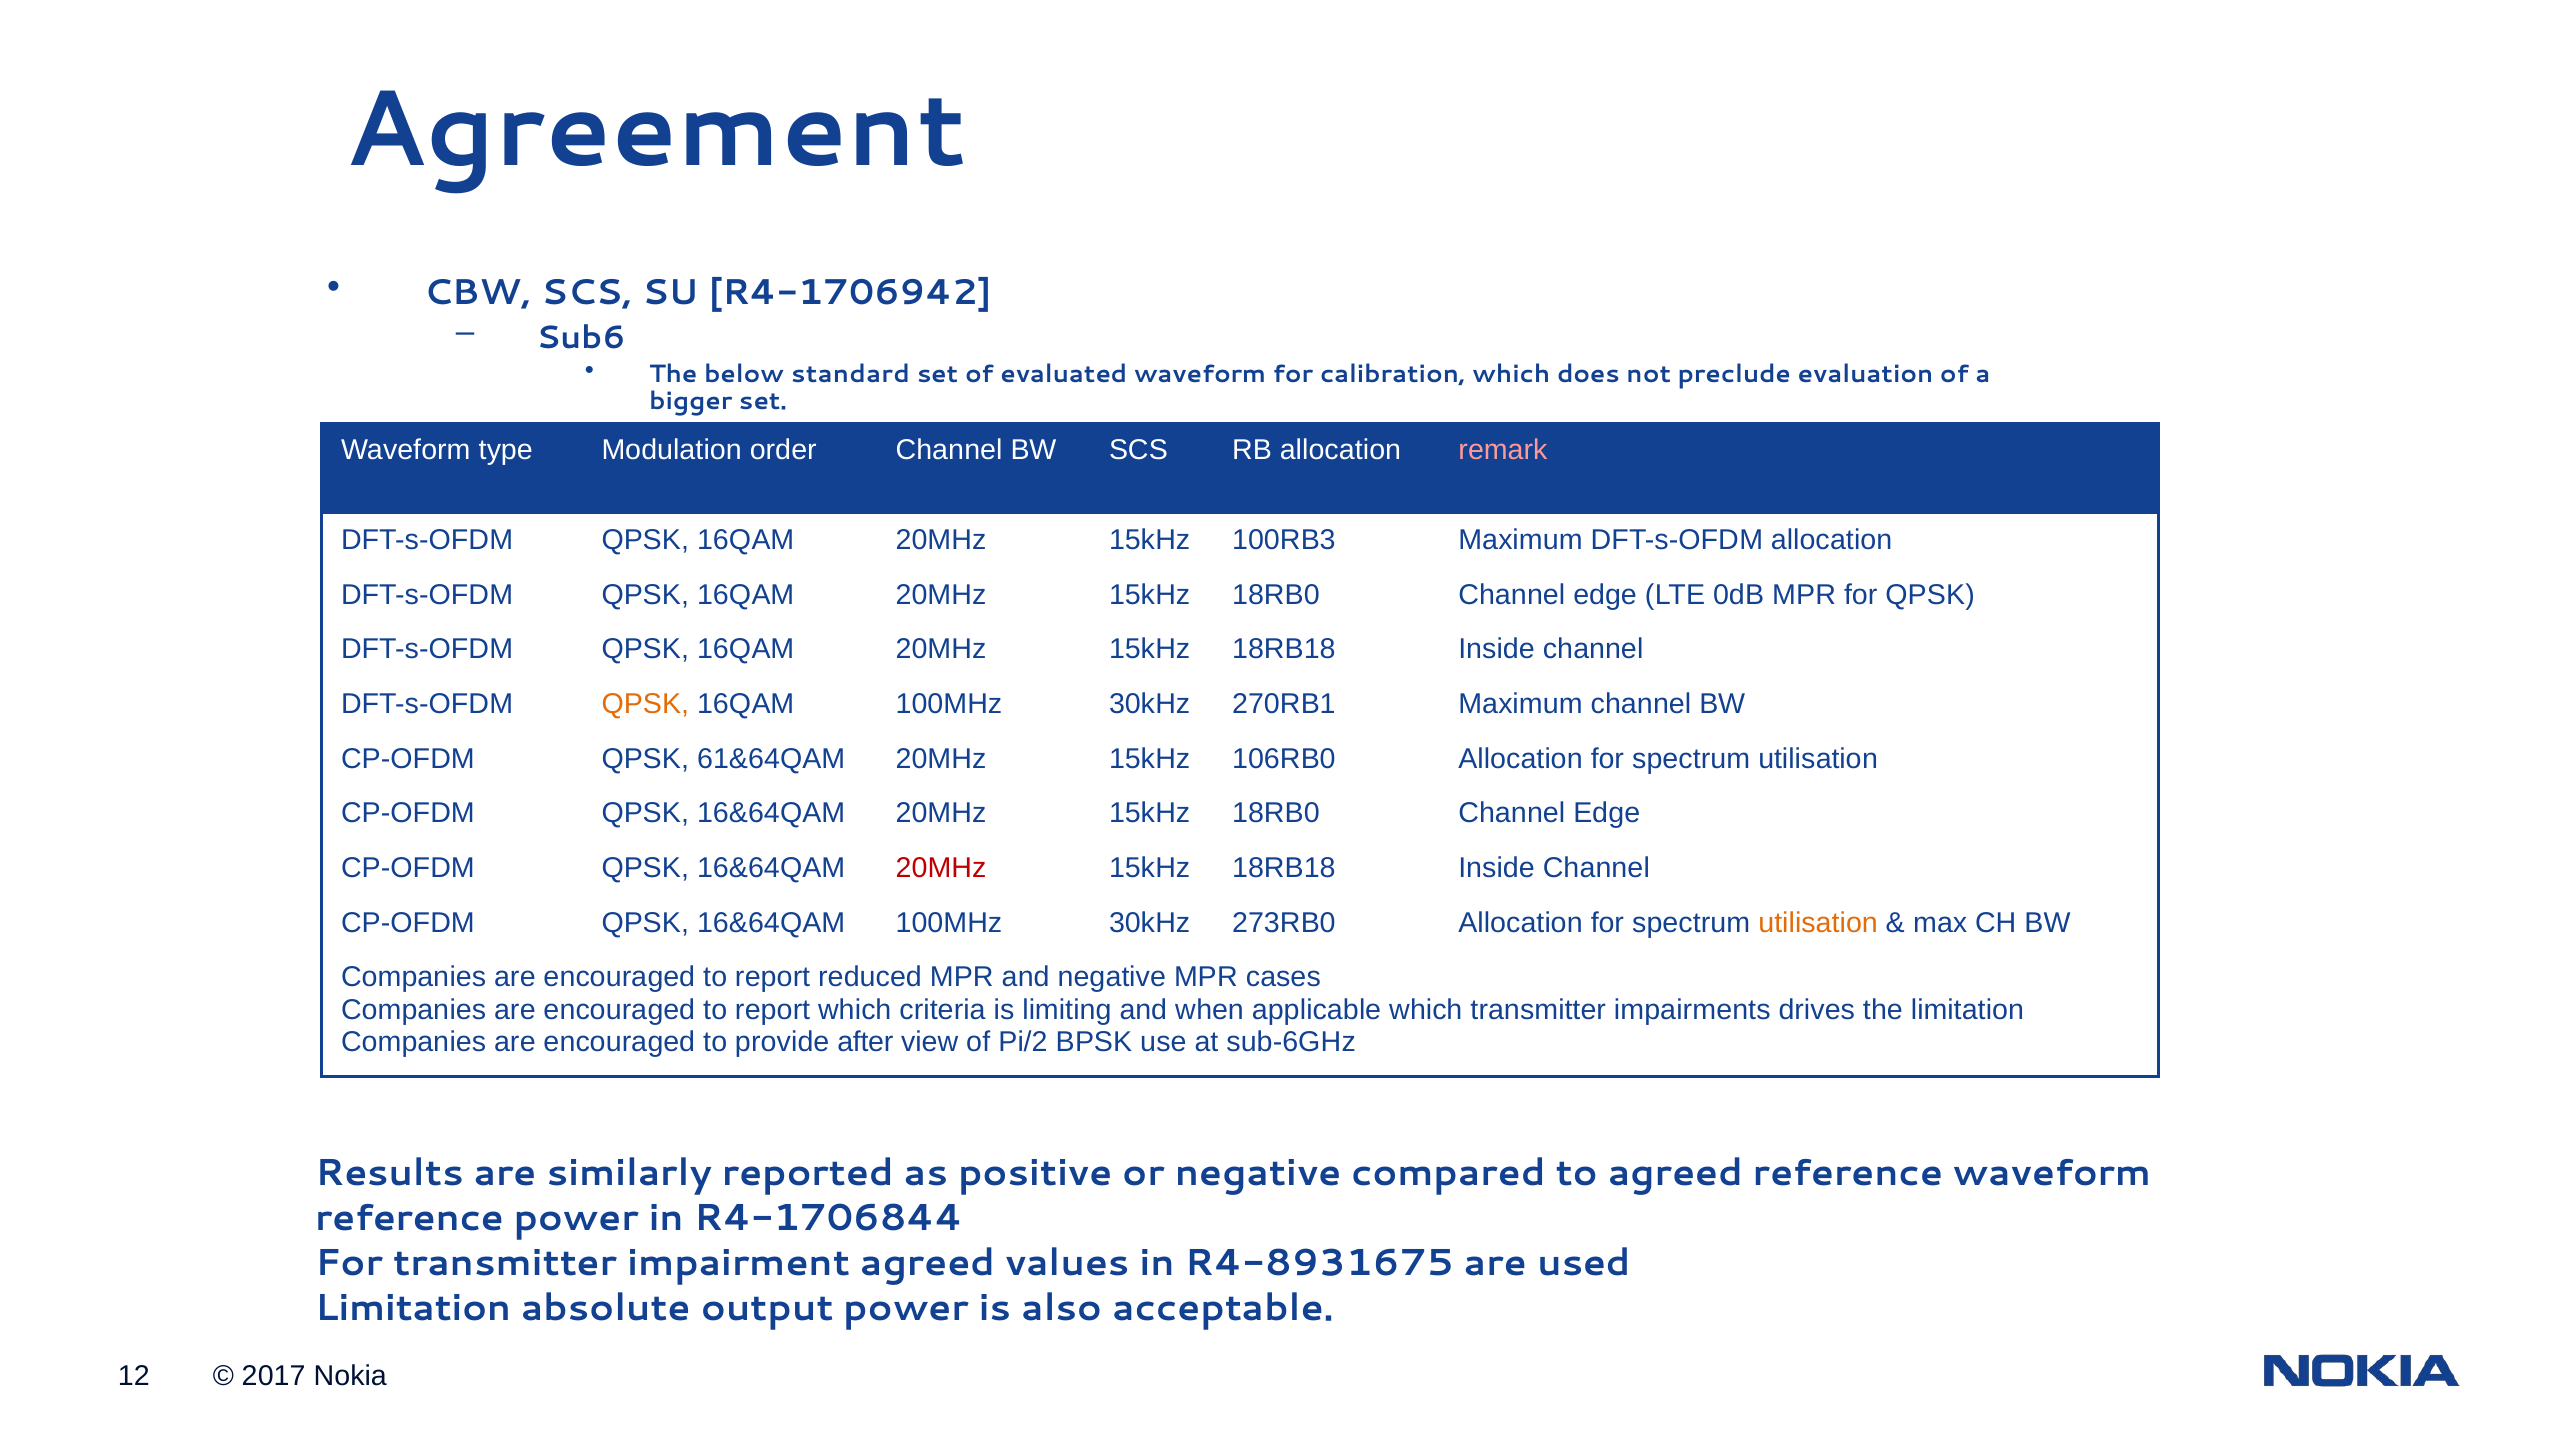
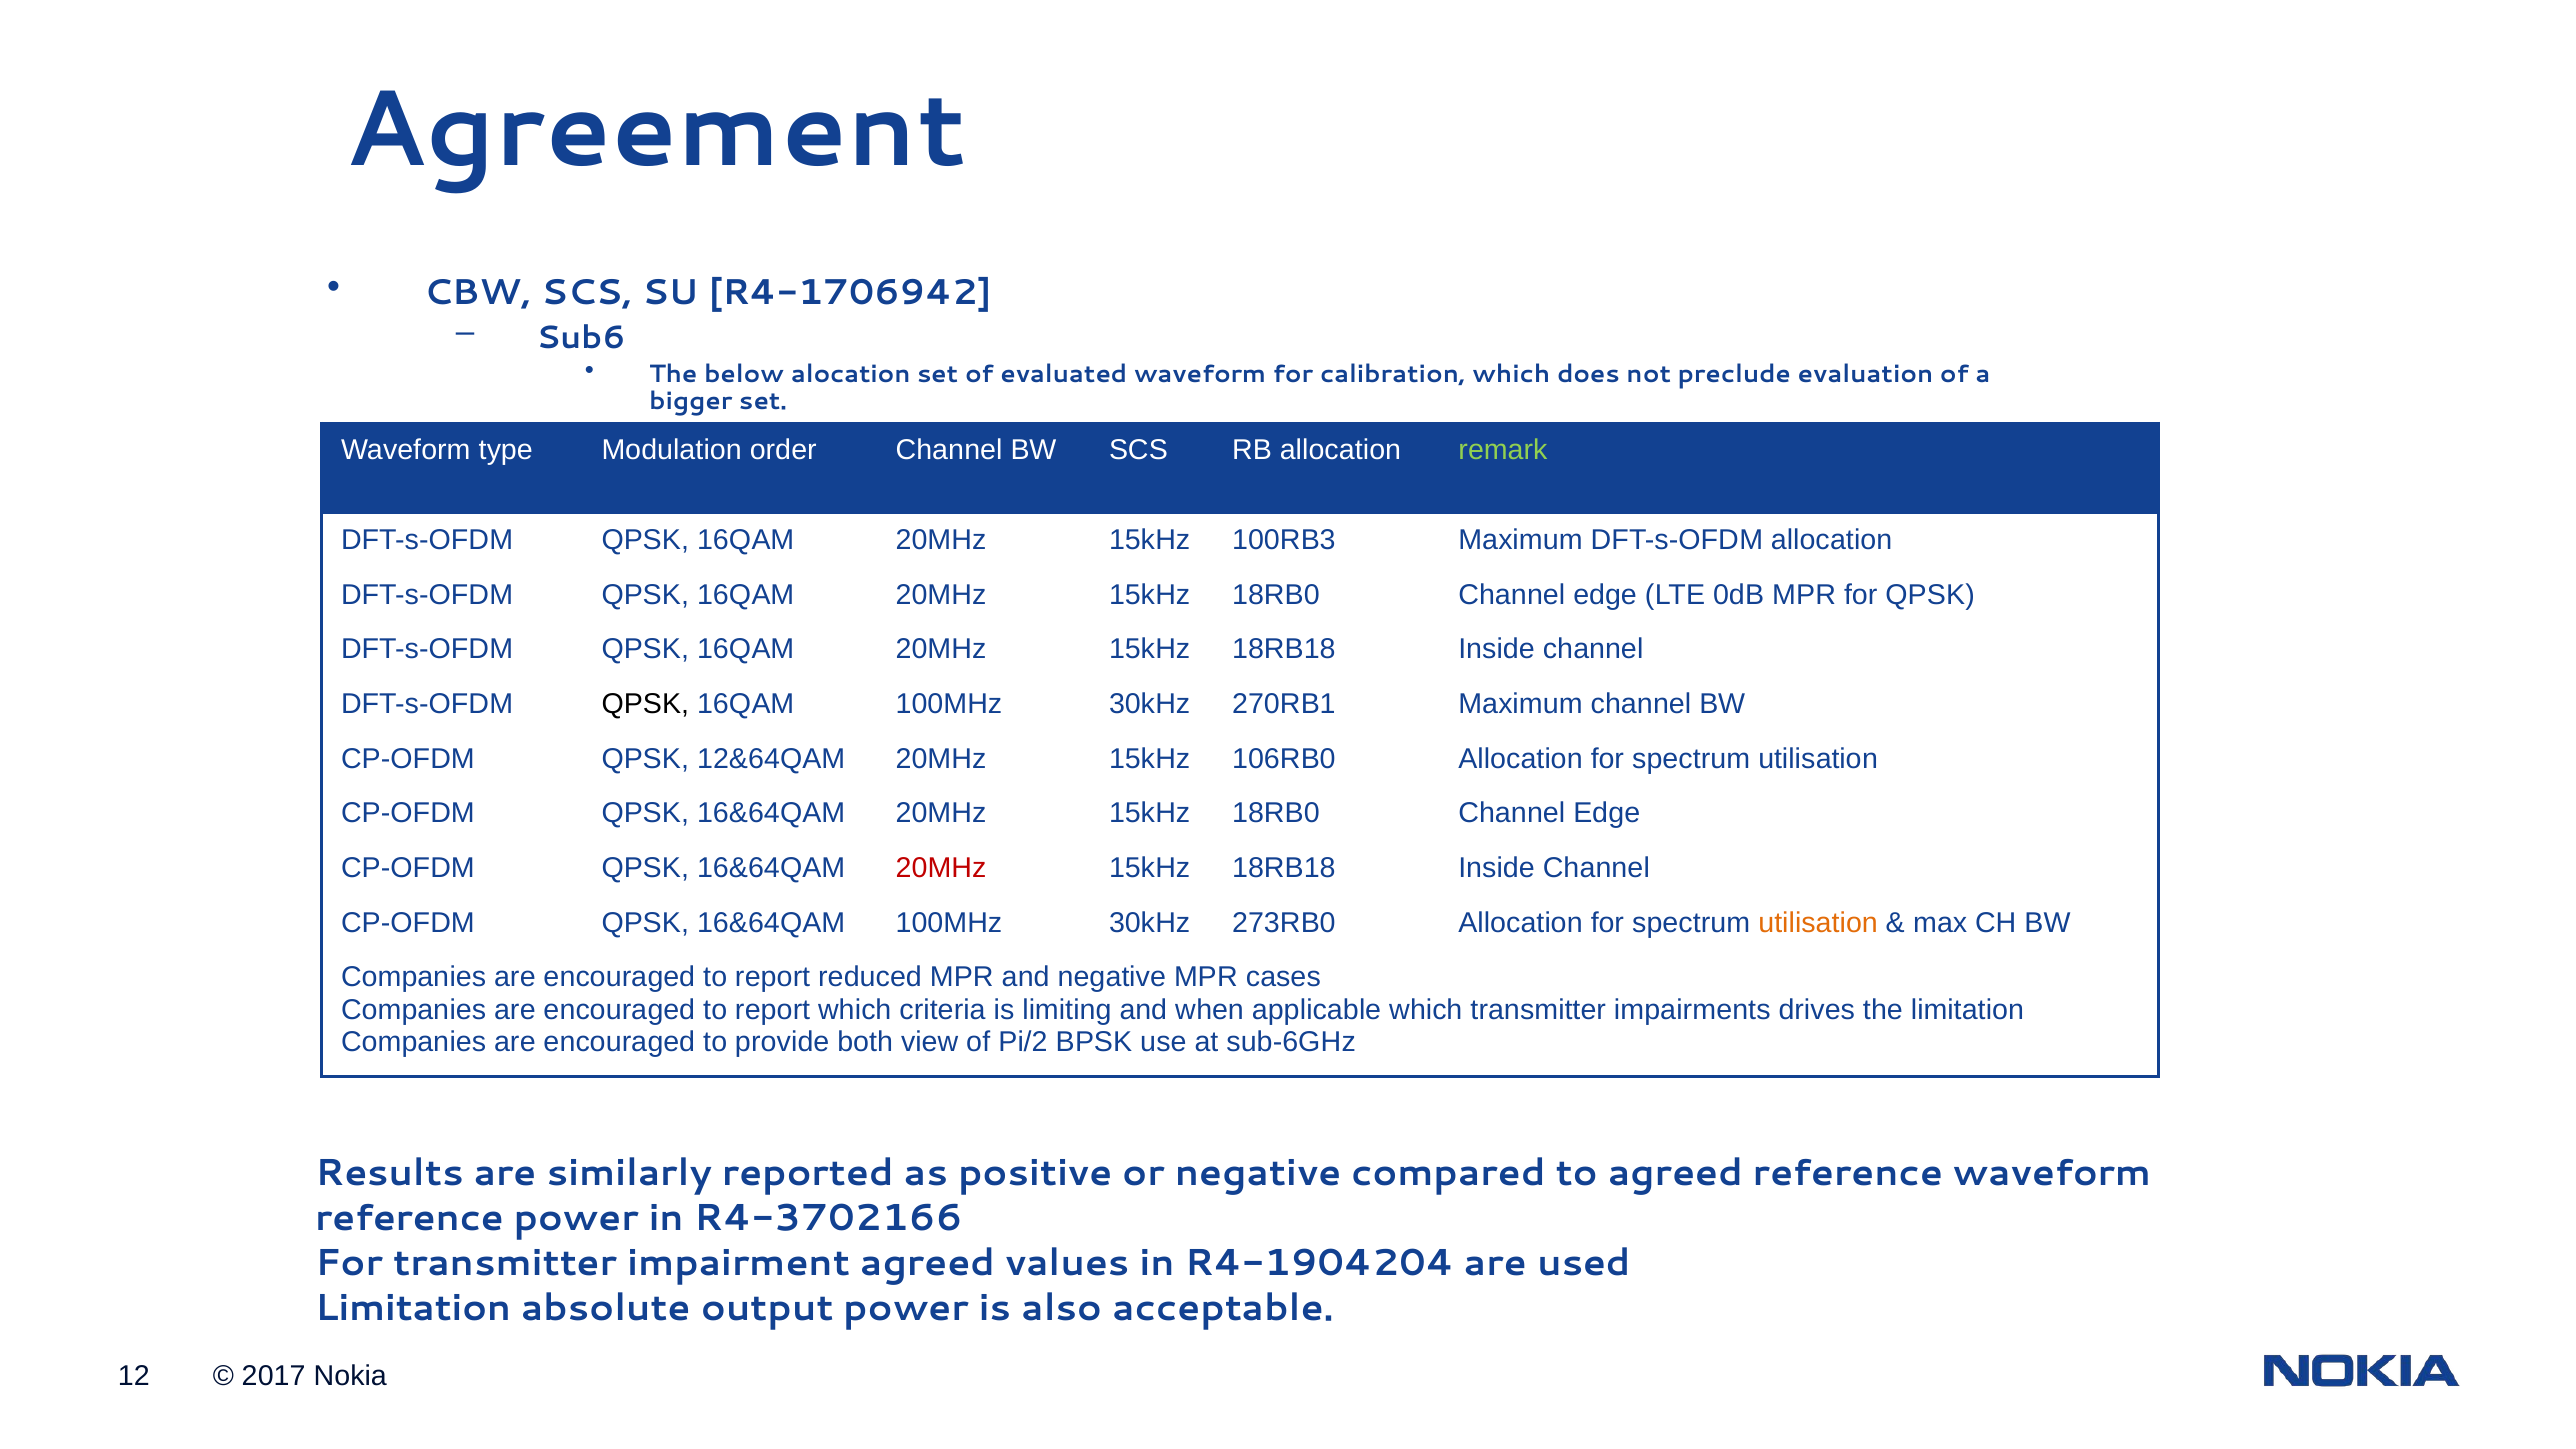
standard: standard -> alocation
remark colour: pink -> light green
QPSK at (645, 704) colour: orange -> black
61&64QAM: 61&64QAM -> 12&64QAM
after: after -> both
R4-1706844: R4-1706844 -> R4-3702166
R4-8931675: R4-8931675 -> R4-1904204
